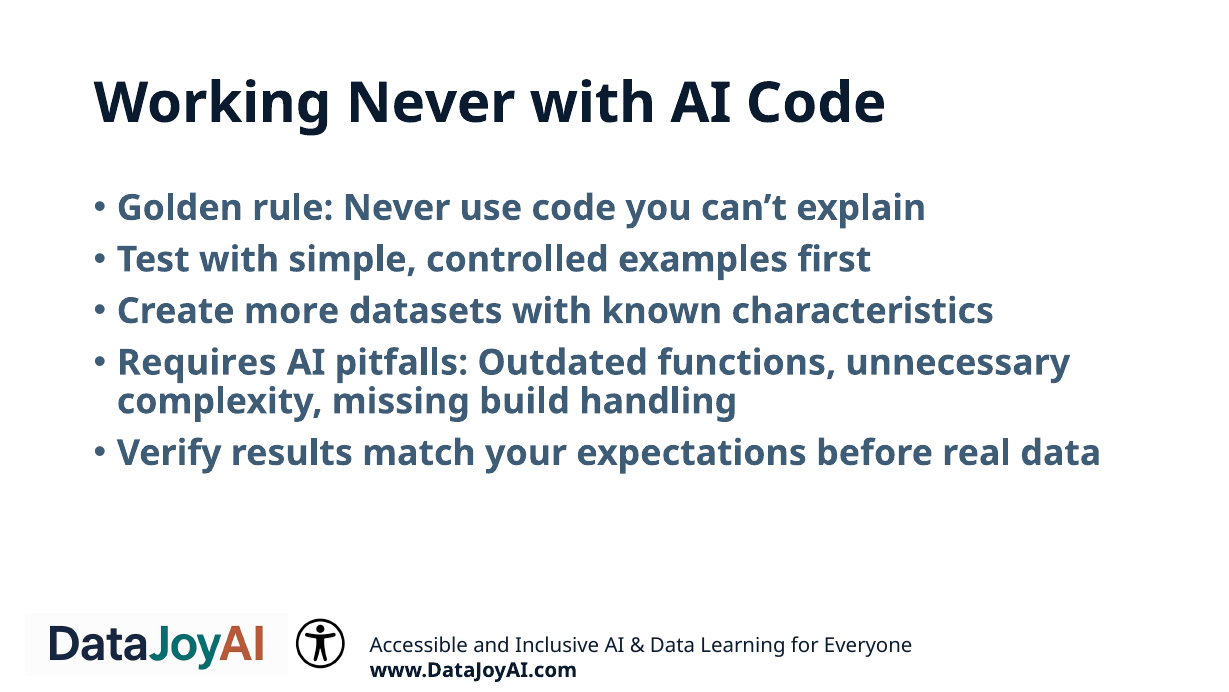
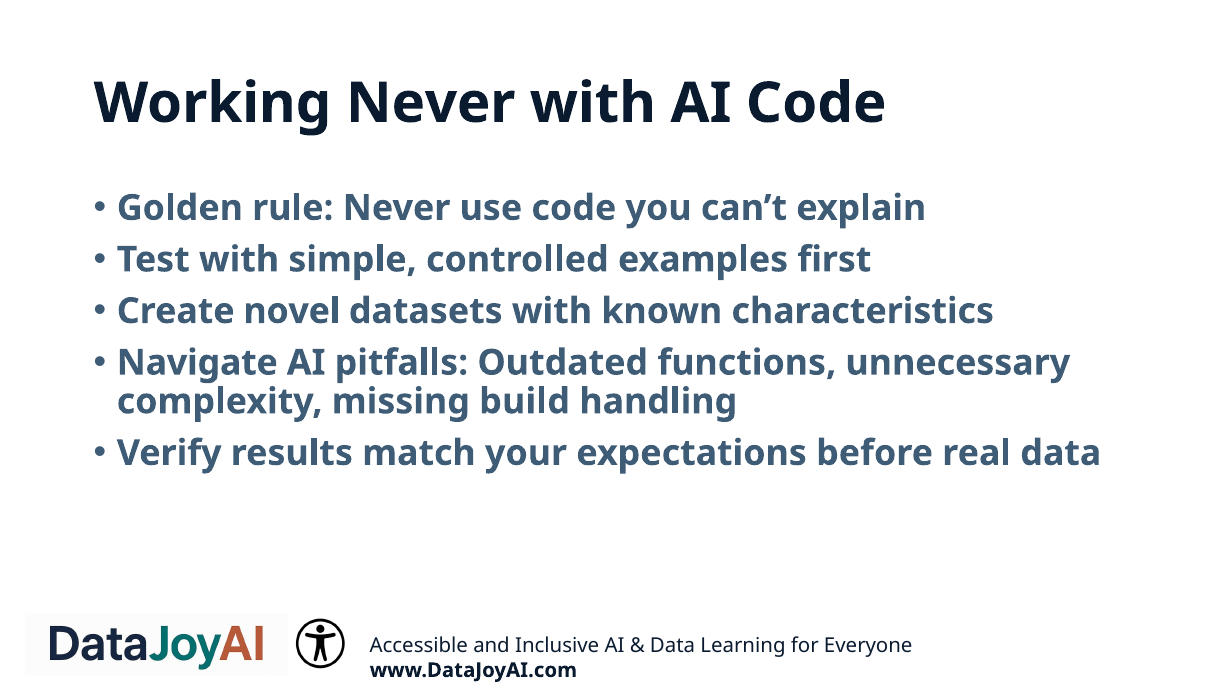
more: more -> novel
Requires: Requires -> Navigate
